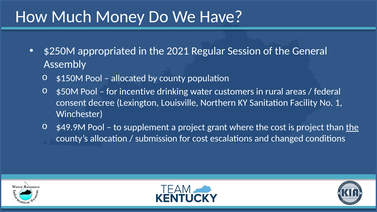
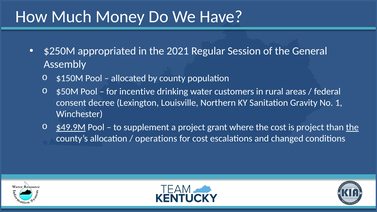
Facility: Facility -> Gravity
$49.9M underline: none -> present
submission: submission -> operations
